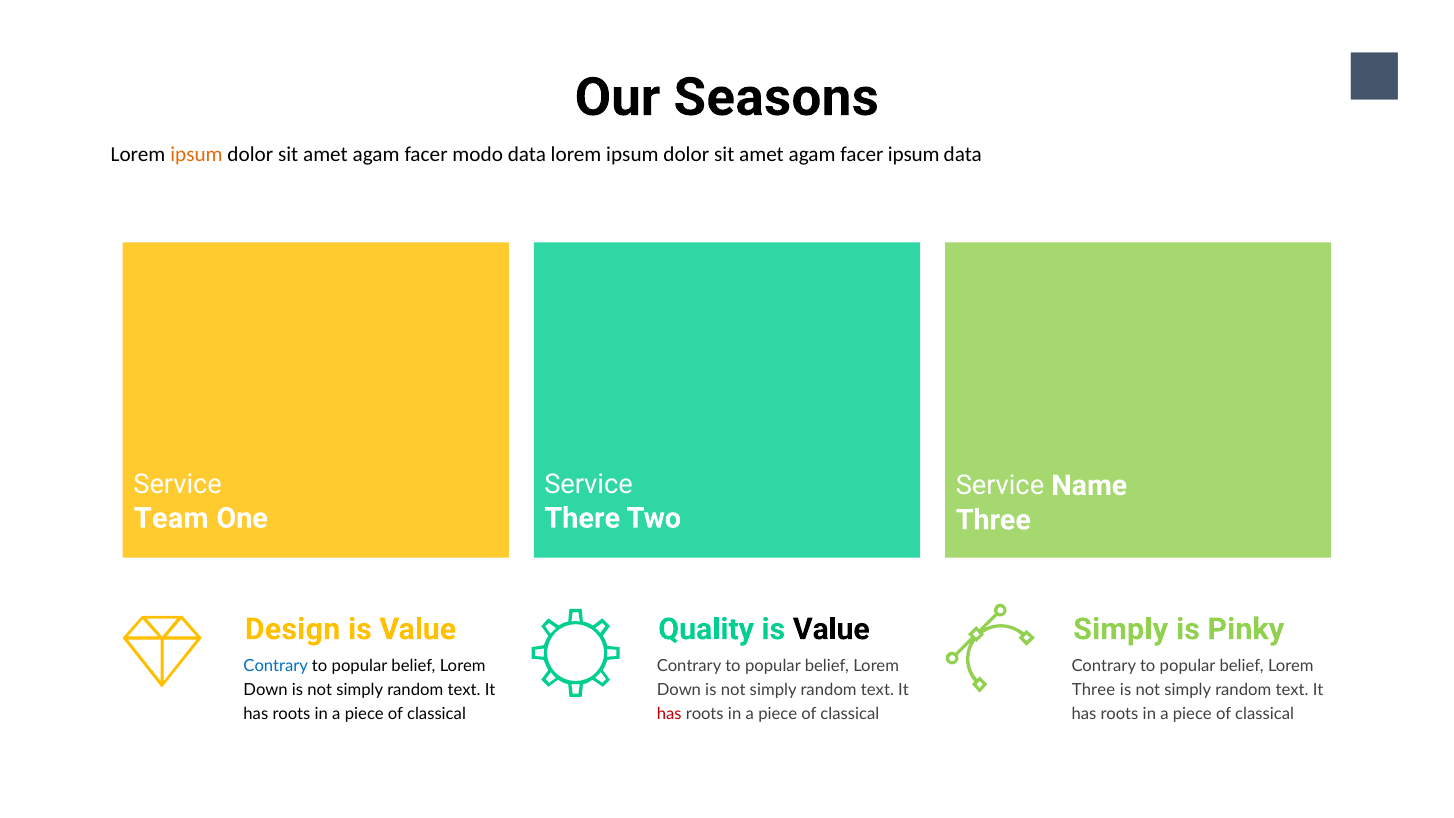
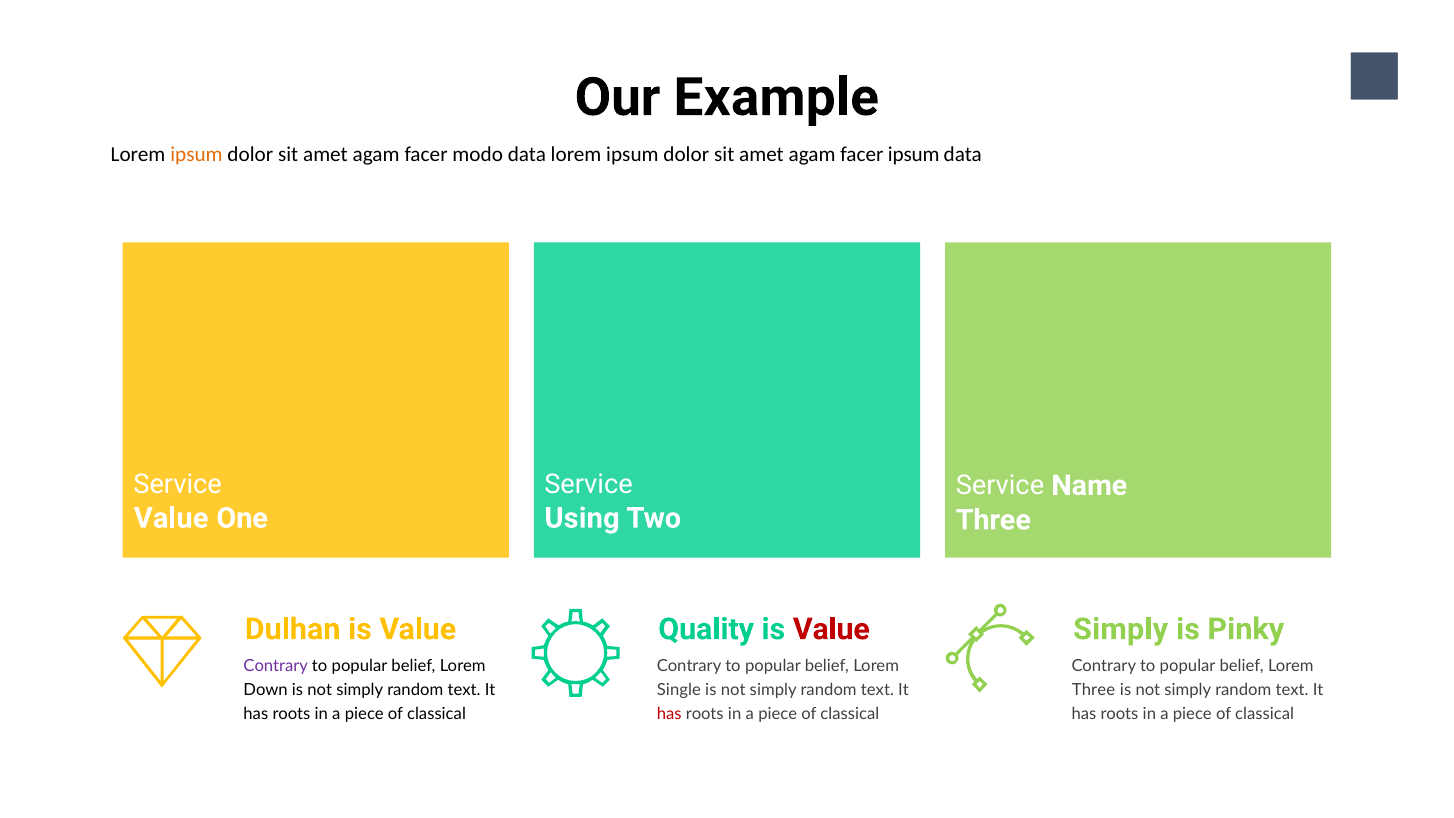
Seasons: Seasons -> Example
Team at (171, 518): Team -> Value
There: There -> Using
Design: Design -> Dulhan
Value at (831, 629) colour: black -> red
Contrary at (276, 666) colour: blue -> purple
Down at (679, 690): Down -> Single
